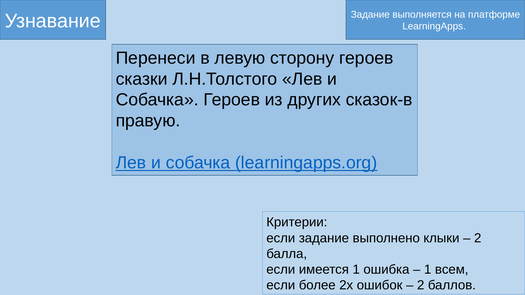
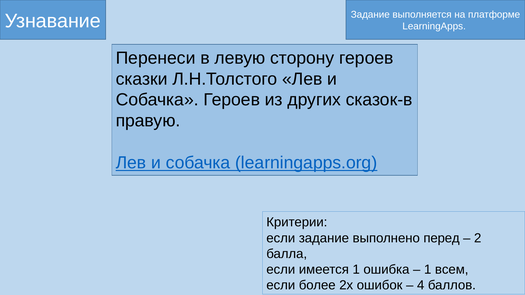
клыки: клыки -> перед
2 at (421, 286): 2 -> 4
